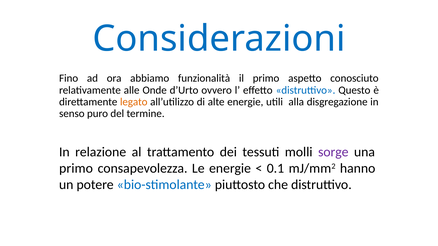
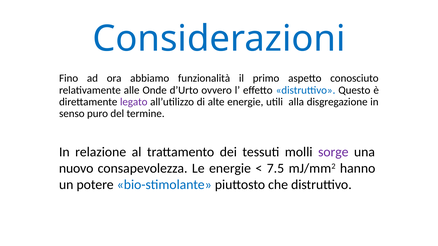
legato colour: orange -> purple
primo at (76, 169): primo -> nuovo
0.1: 0.1 -> 7.5
